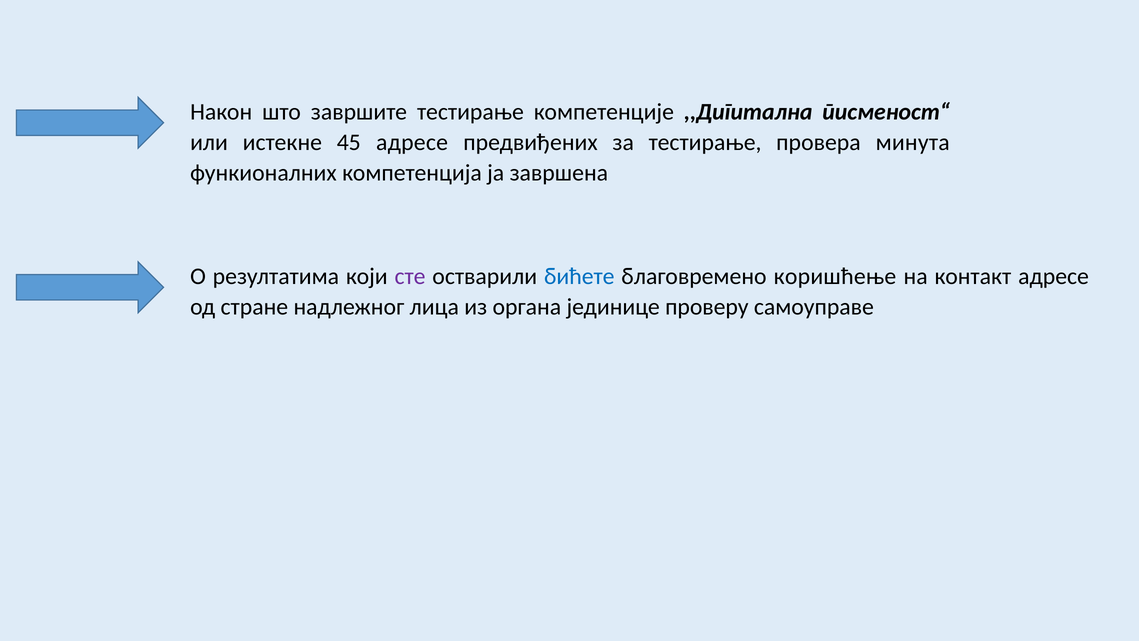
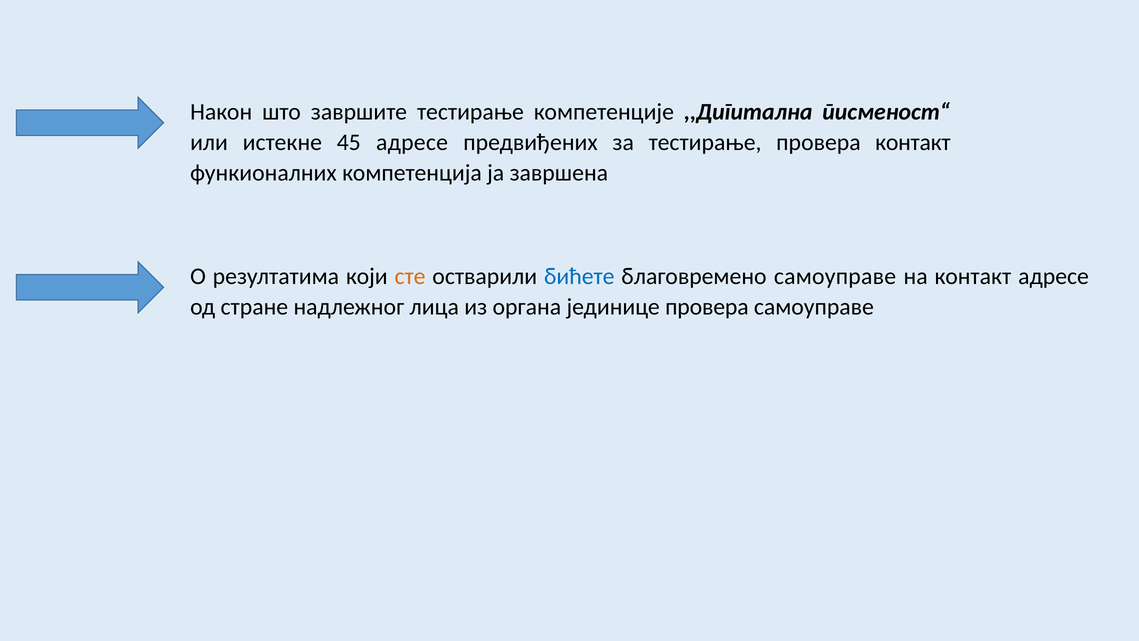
провера минута: минута -> контакт
сте colour: purple -> orange
благовремено коришћење: коришћење -> самоуправе
јединице проверу: проверу -> провера
